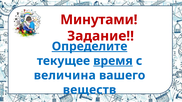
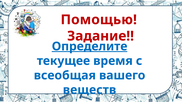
Минутами: Минутами -> Помощью
время underline: present -> none
величина: величина -> всеобщая
